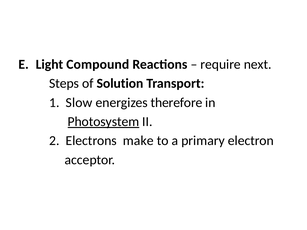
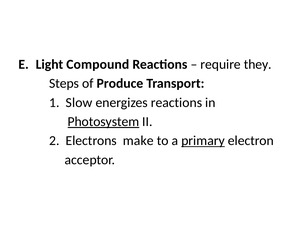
next: next -> they
Solution: Solution -> Produce
energizes therefore: therefore -> reactions
primary underline: none -> present
